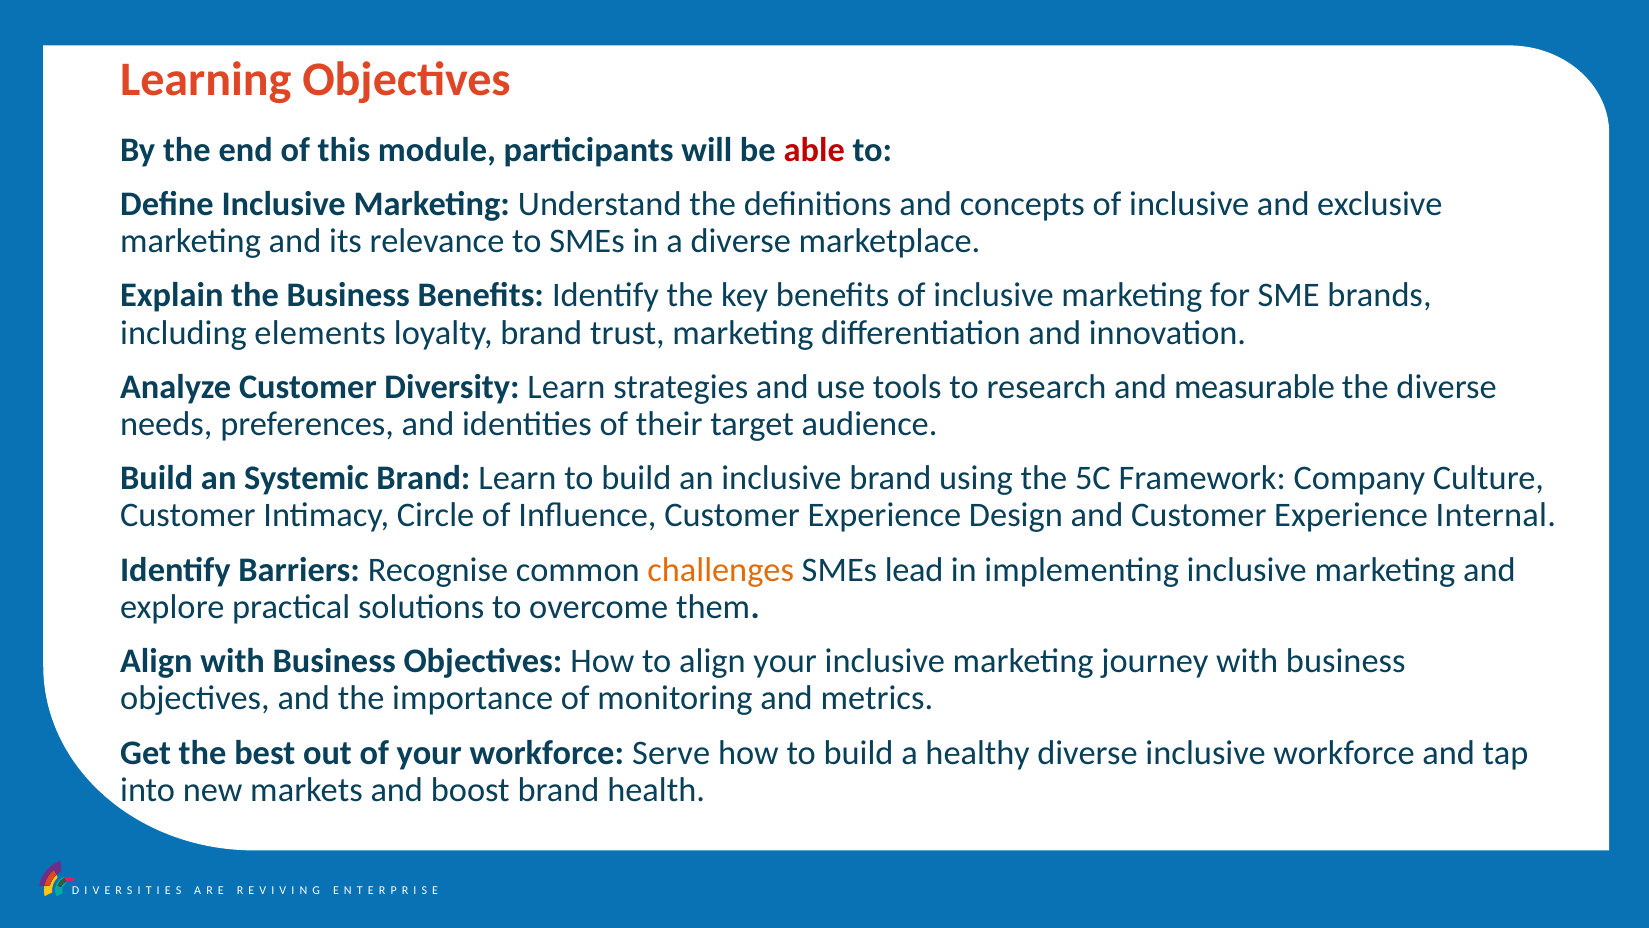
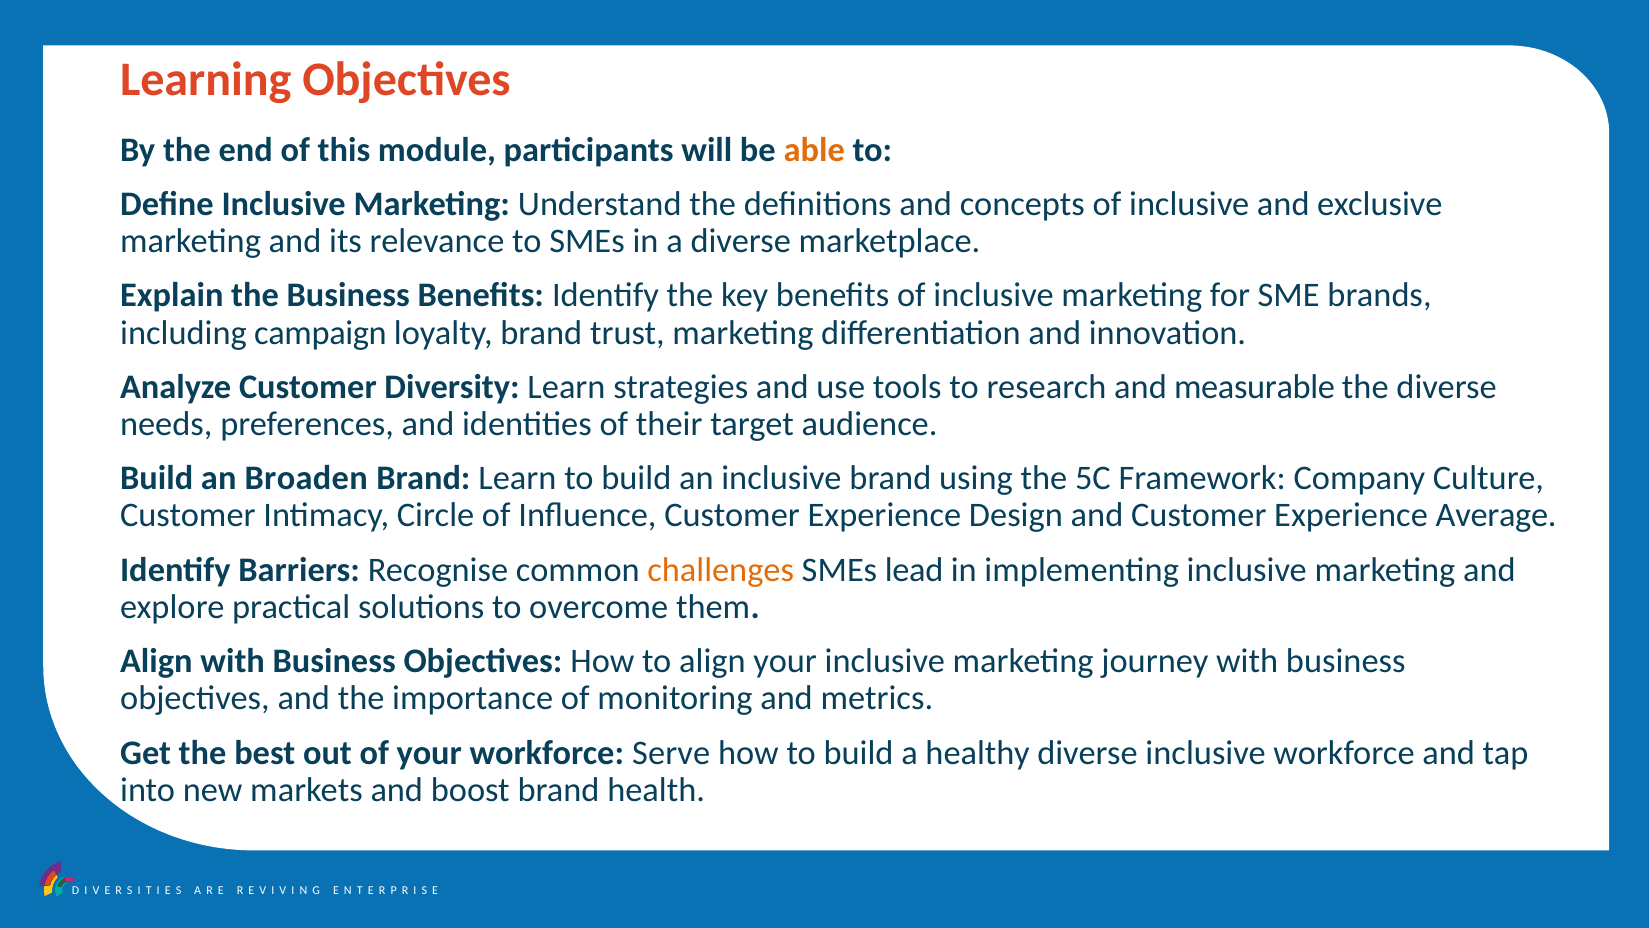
able colour: red -> orange
elements: elements -> campaign
Systemic: Systemic -> Broaden
Internal: Internal -> Average
